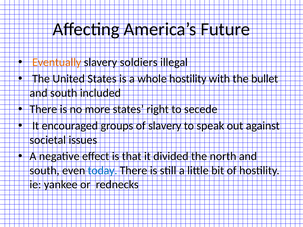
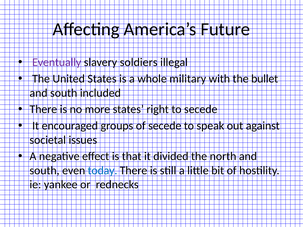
Eventually colour: orange -> purple
whole hostility: hostility -> military
of slavery: slavery -> secede
